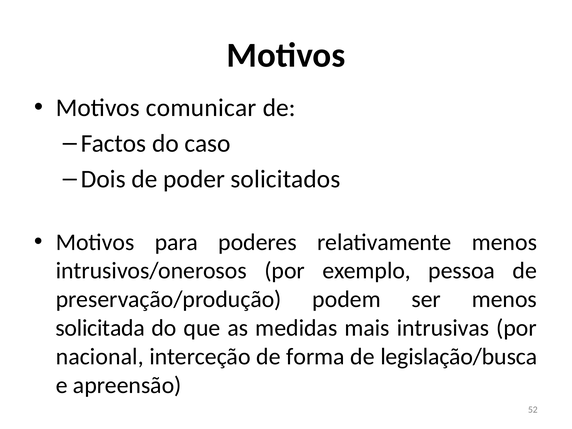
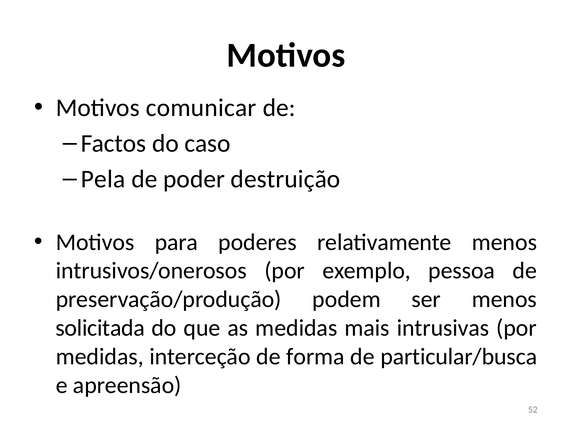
Dois: Dois -> Pela
solicitados: solicitados -> destruição
nacional at (100, 357): nacional -> medidas
legislação/busca: legislação/busca -> particular/busca
